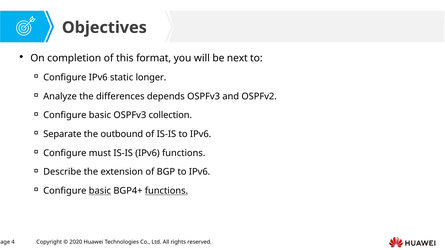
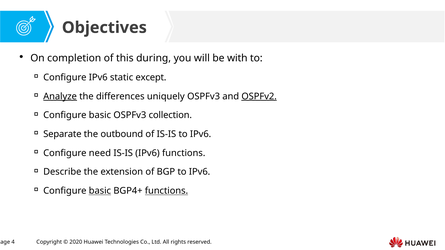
format: format -> during
next: next -> with
longer: longer -> except
Analyze underline: none -> present
depends: depends -> uniquely
OSPFv2 underline: none -> present
must: must -> need
